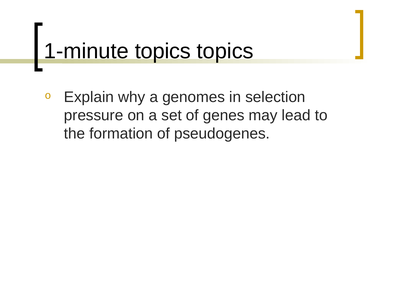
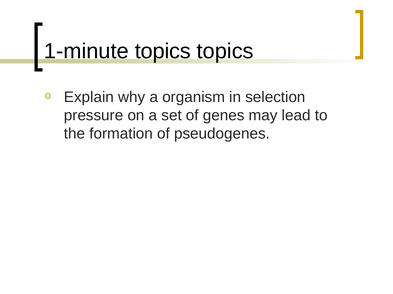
genomes: genomes -> organism
